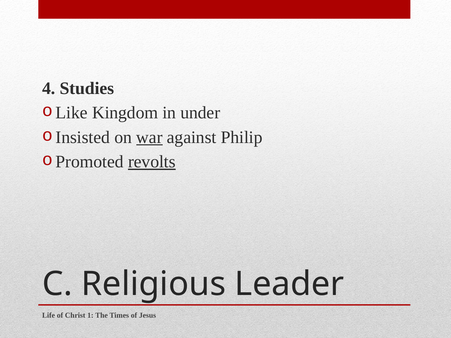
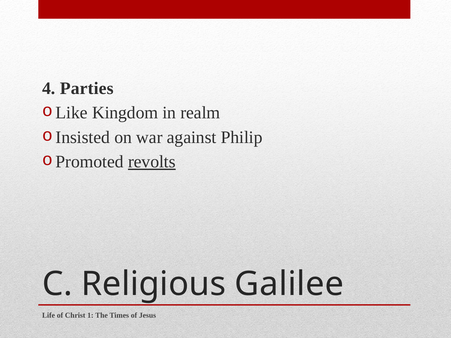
Studies: Studies -> Parties
under: under -> realm
war underline: present -> none
Leader: Leader -> Galilee
